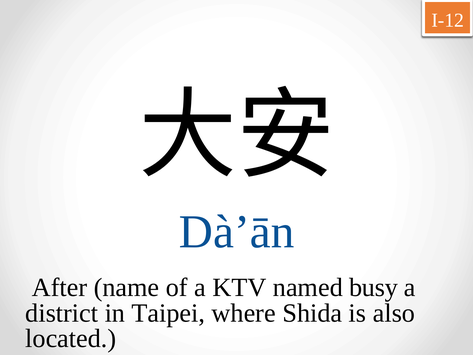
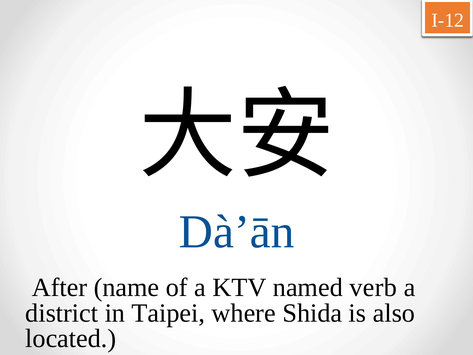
busy: busy -> verb
